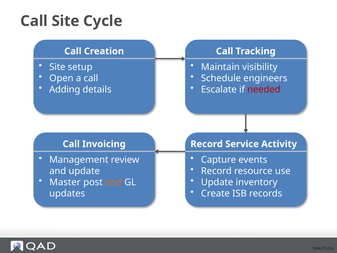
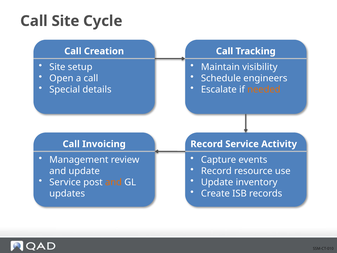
Adding: Adding -> Special
needed colour: red -> orange
Master at (65, 182): Master -> Service
